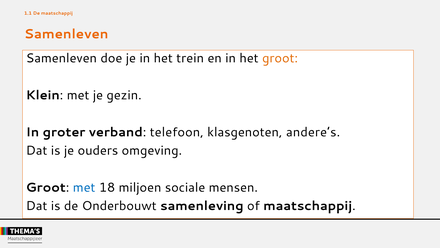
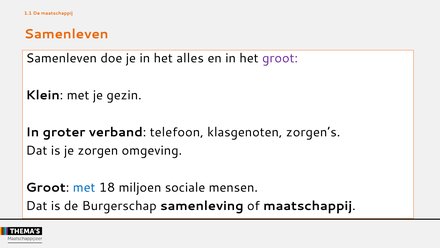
trein: trein -> alles
groot at (280, 58) colour: orange -> purple
andere’s: andere’s -> zorgen’s
ouders: ouders -> zorgen
Onderbouwt: Onderbouwt -> Burgerschap
